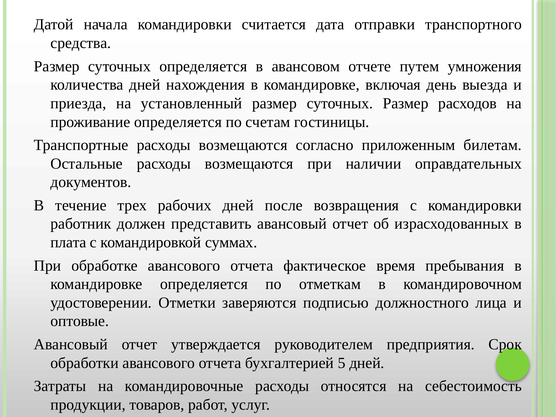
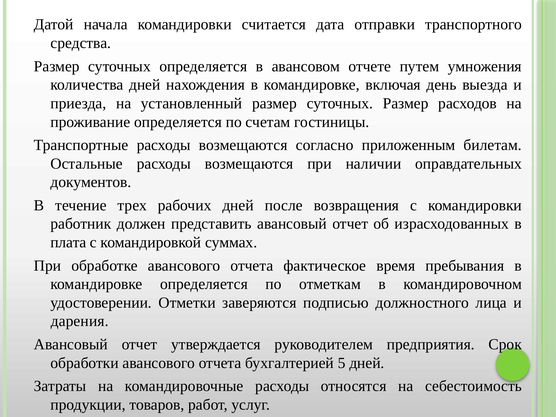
оптовые: оптовые -> дарения
